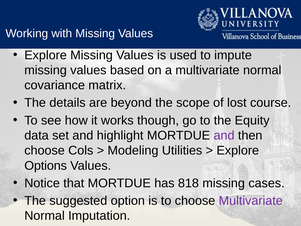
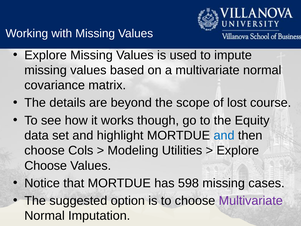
and at (224, 135) colour: purple -> blue
Options at (46, 165): Options -> Choose
818: 818 -> 598
